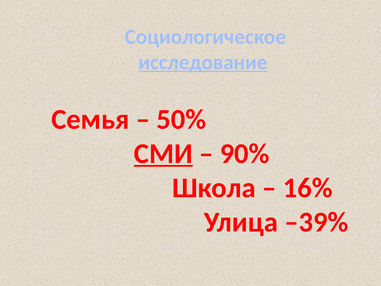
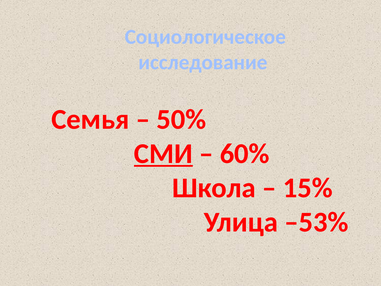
исследование underline: present -> none
90%: 90% -> 60%
16%: 16% -> 15%
–39%: –39% -> –53%
